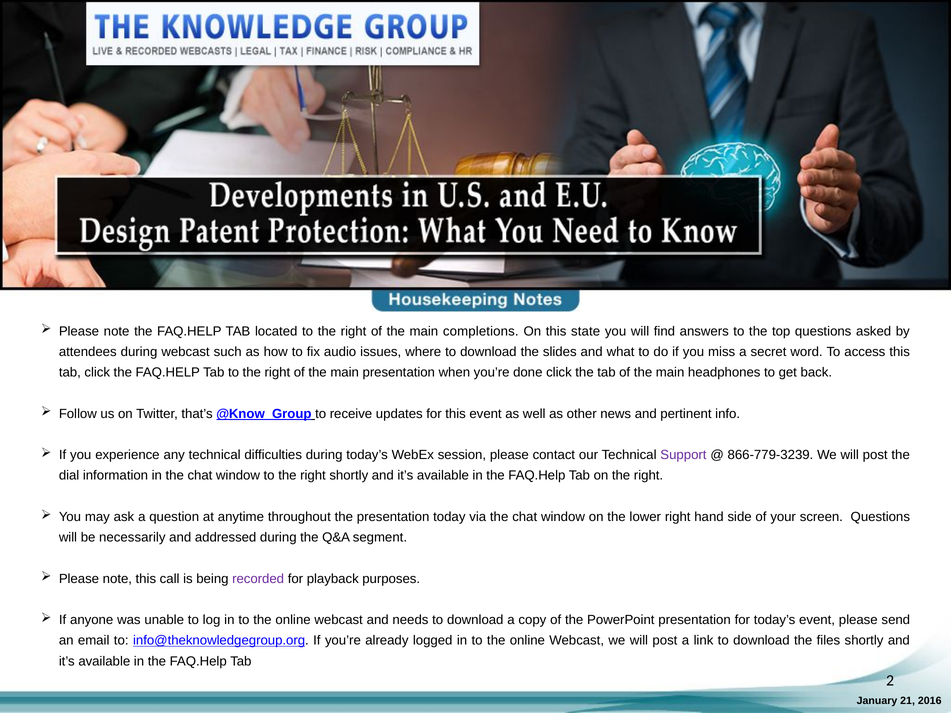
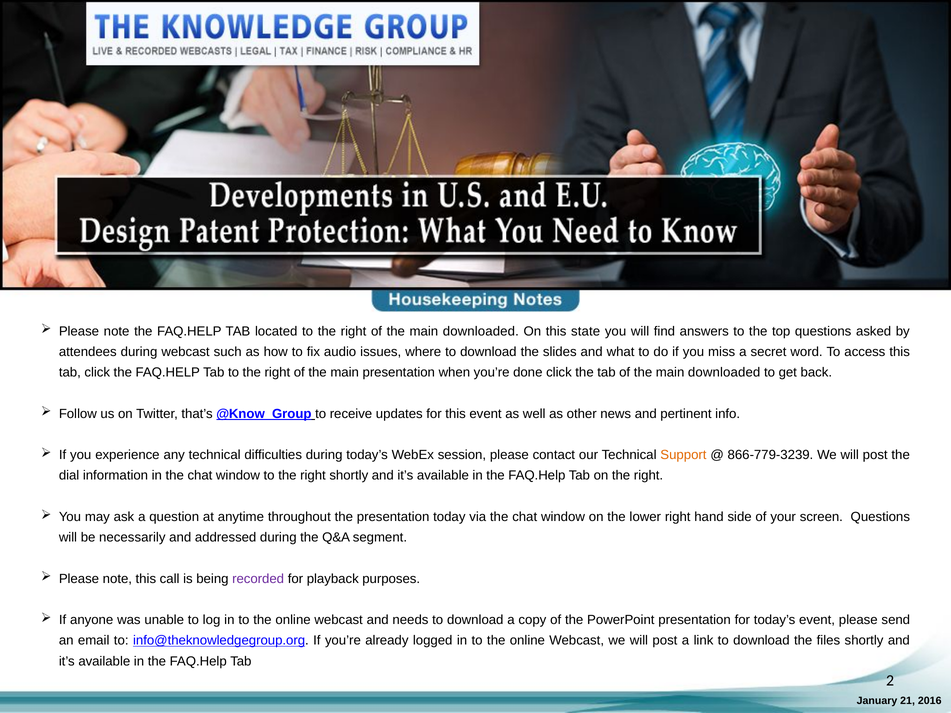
completions at (481, 331): completions -> downloaded
headphones at (724, 373): headphones -> downloaded
Support colour: purple -> orange
